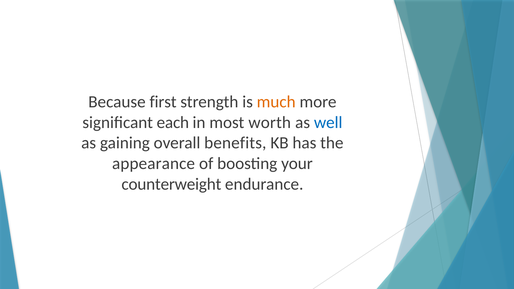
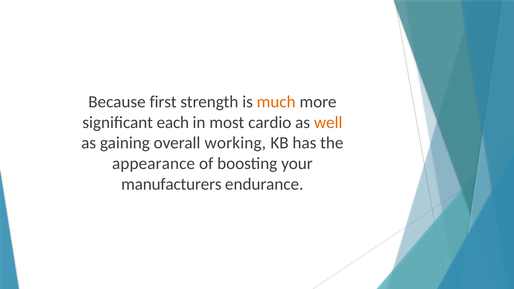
worth: worth -> cardio
well colour: blue -> orange
benefits: benefits -> working
counterweight: counterweight -> manufacturers
